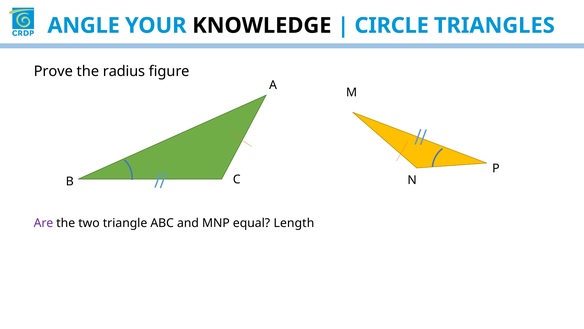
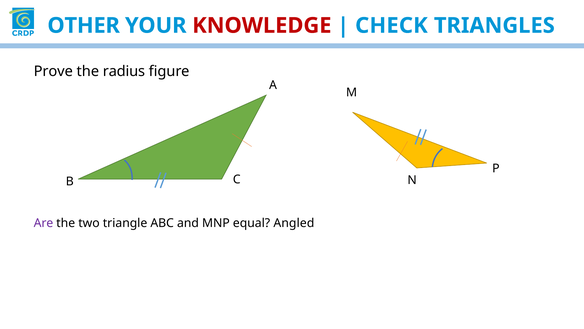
ANGLE: ANGLE -> OTHER
KNOWLEDGE colour: black -> red
CIRCLE: CIRCLE -> CHECK
Length: Length -> Angled
